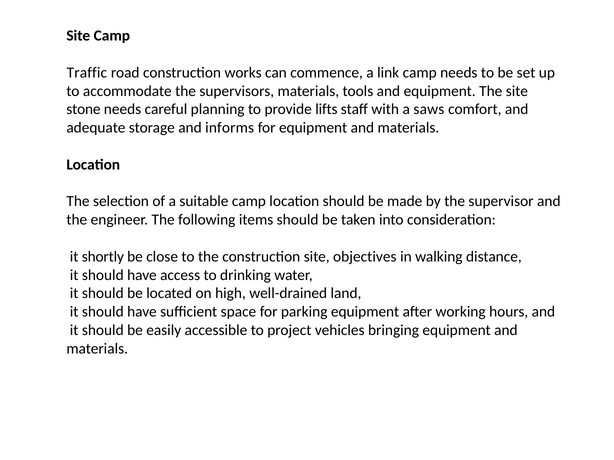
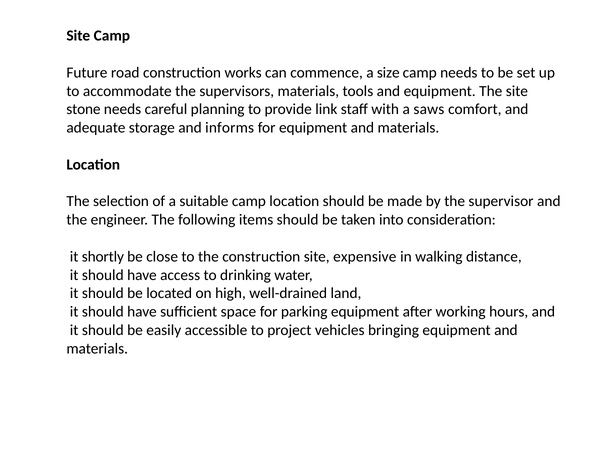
Traffic: Traffic -> Future
link: link -> size
lifts: lifts -> link
objectives: objectives -> expensive
